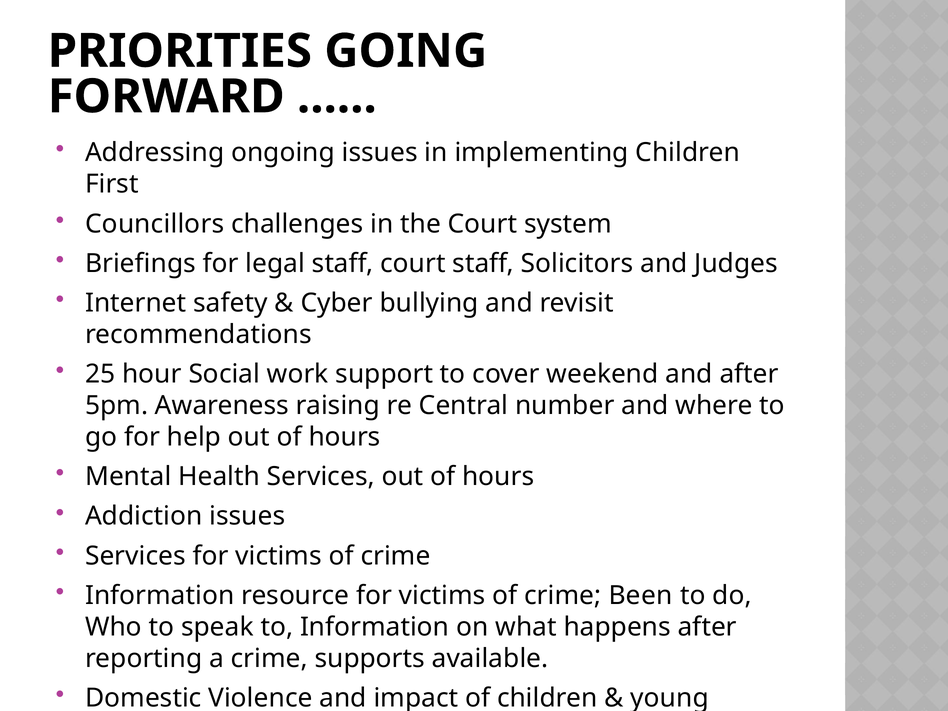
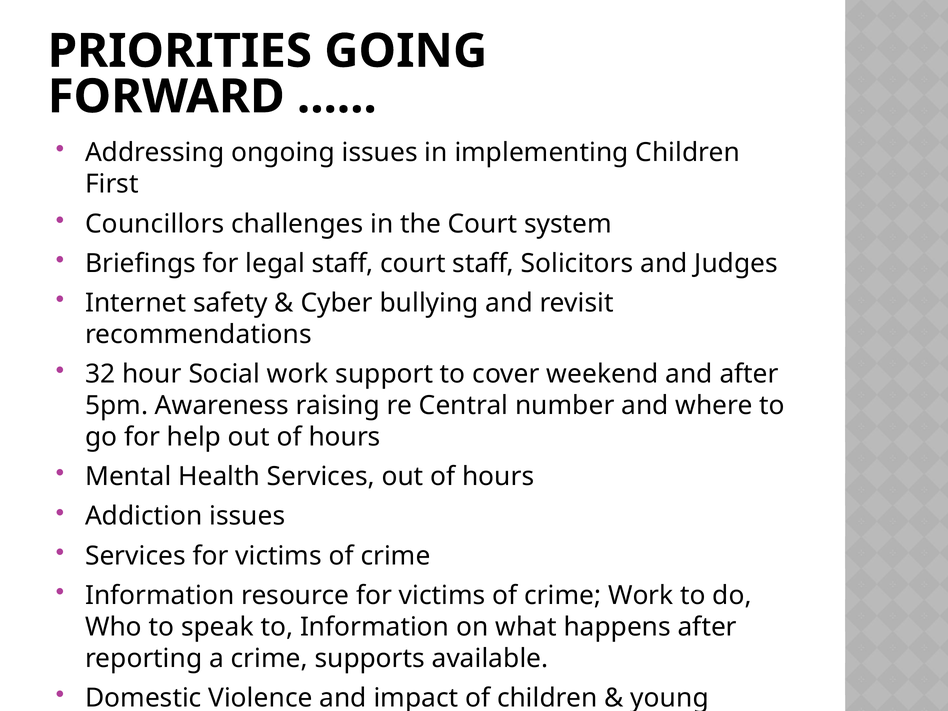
25: 25 -> 32
crime Been: Been -> Work
